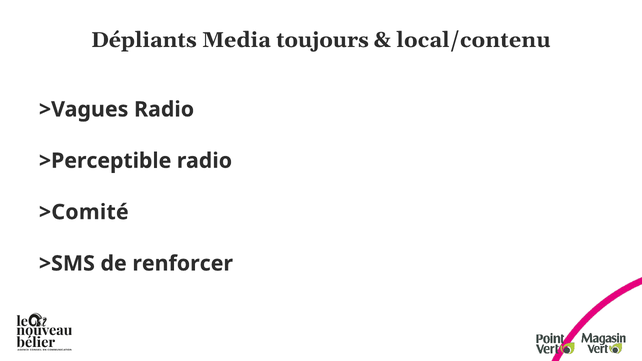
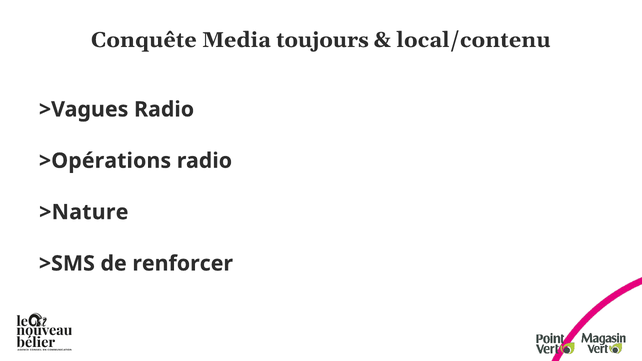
Dépliants: Dépliants -> Conquête
>Perceptible: >Perceptible -> >Opérations
>Comité: >Comité -> >Nature
